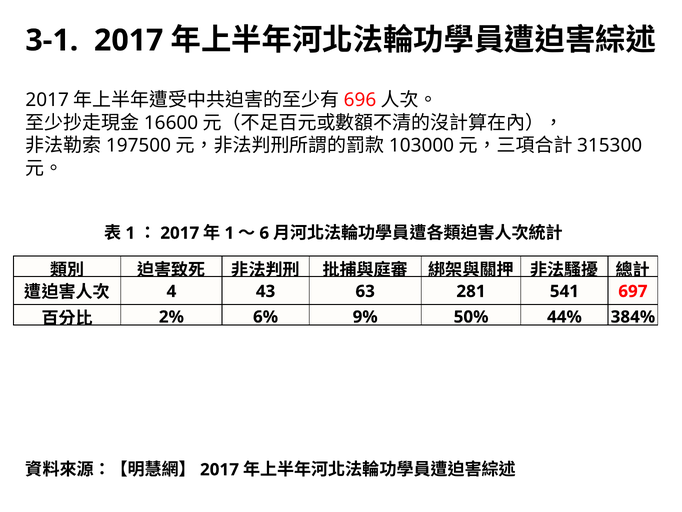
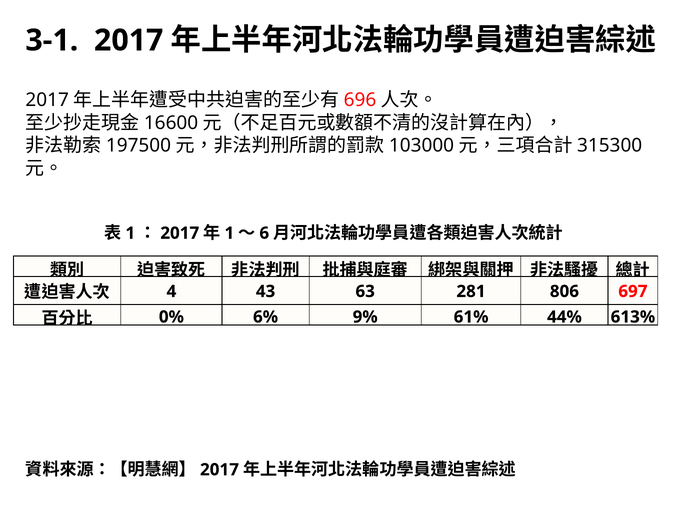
541: 541 -> 806
2%: 2% -> 0%
50%: 50% -> 61%
384%: 384% -> 613%
